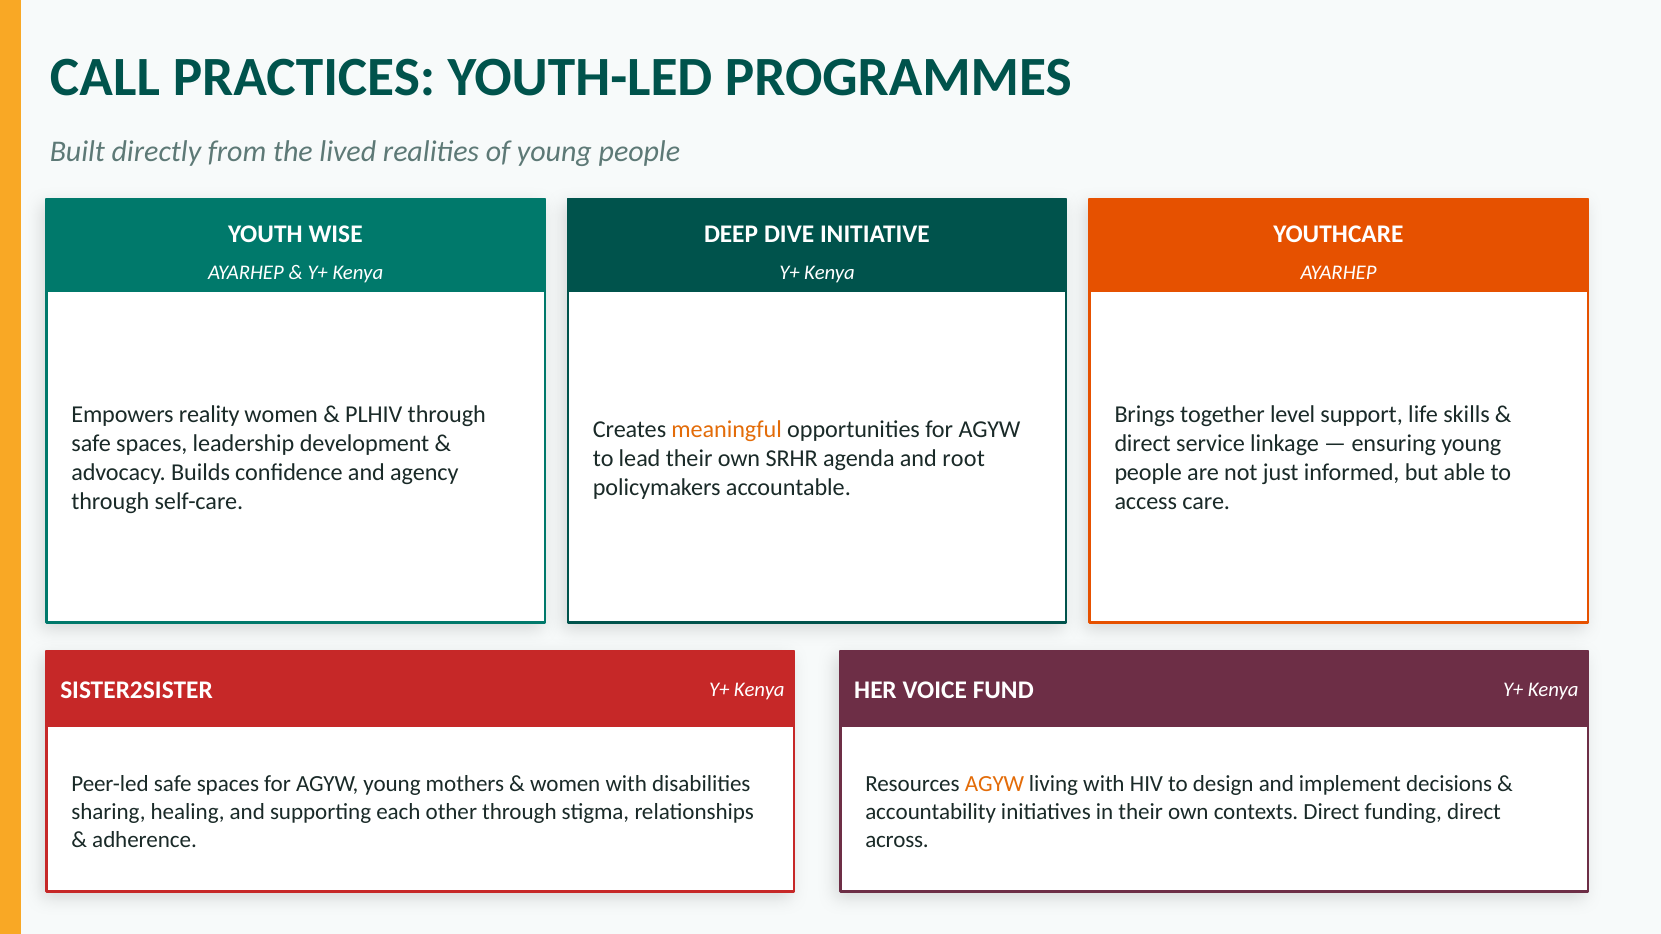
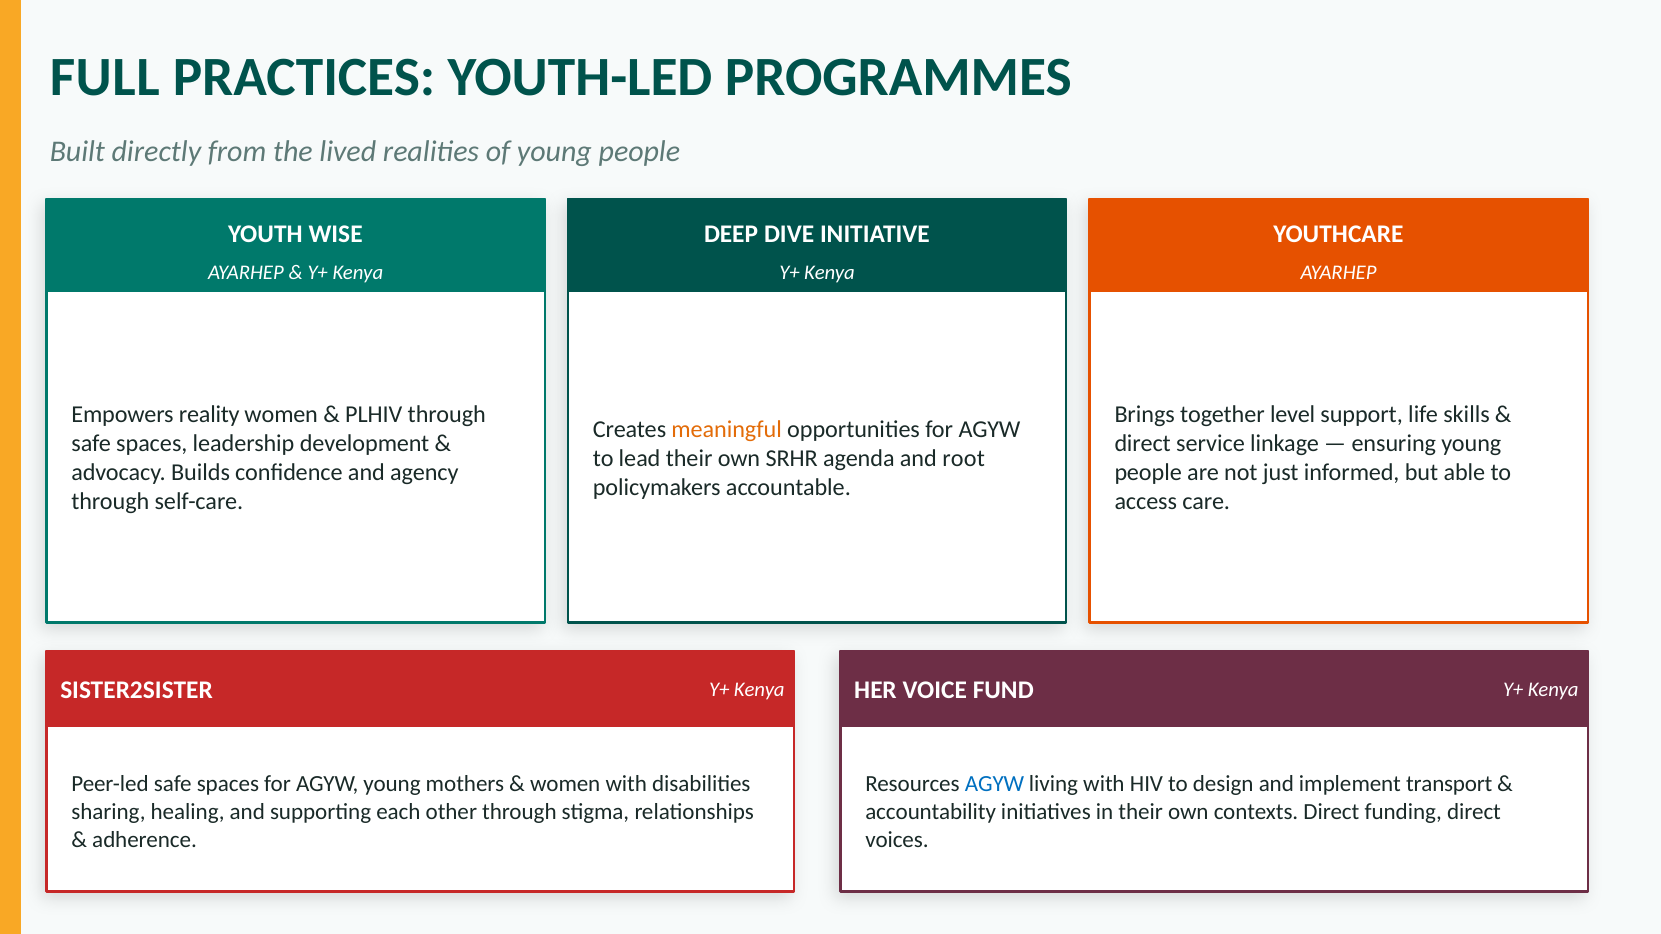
CALL: CALL -> FULL
AGYW at (995, 784) colour: orange -> blue
decisions: decisions -> transport
across: across -> voices
